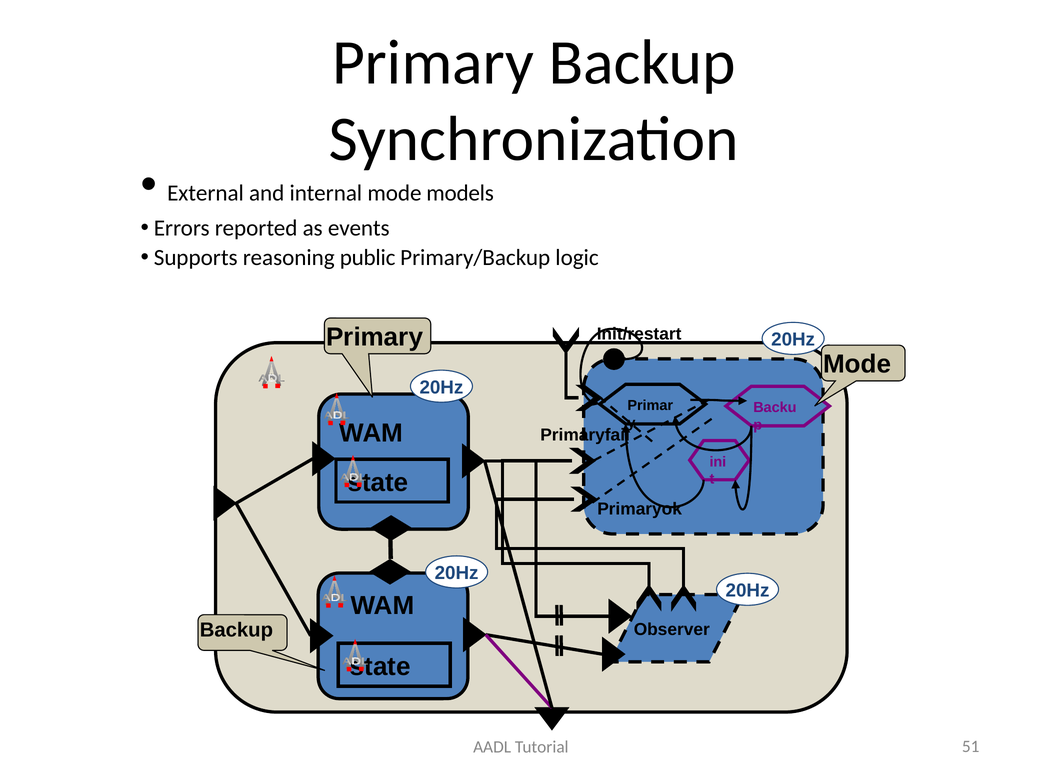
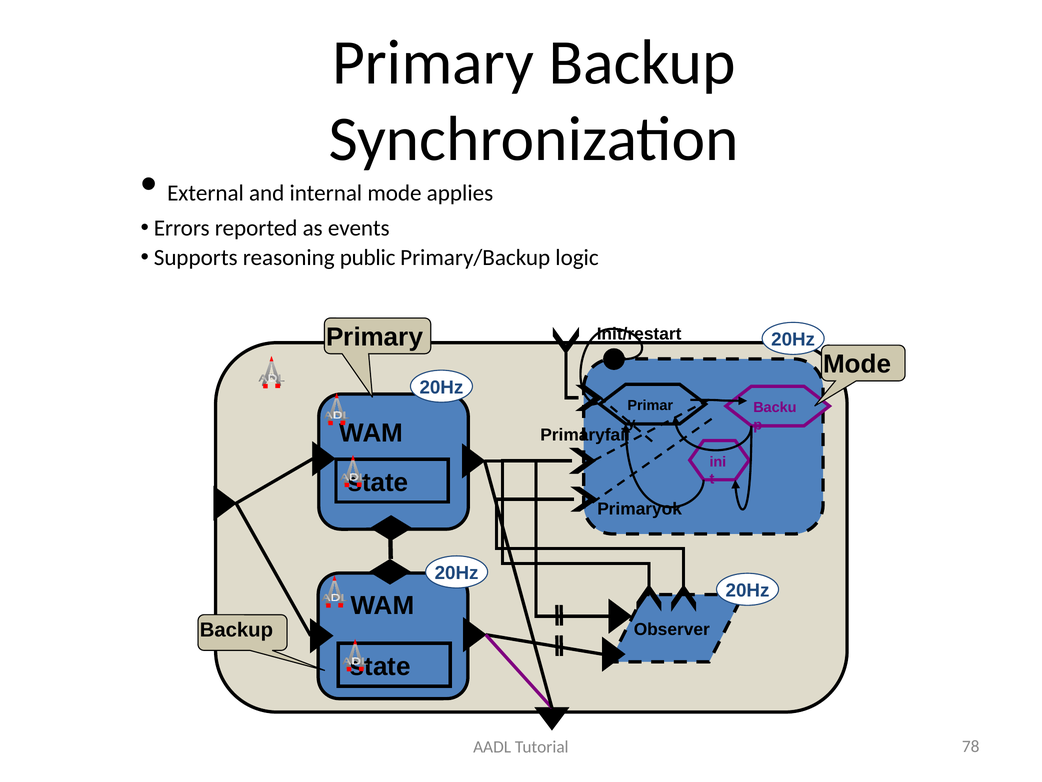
models: models -> applies
51: 51 -> 78
